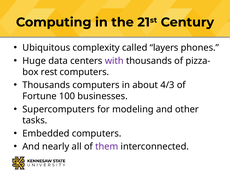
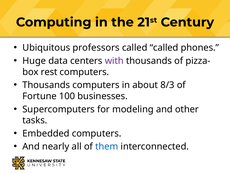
complexity: complexity -> professors
called layers: layers -> called
4/3: 4/3 -> 8/3
them colour: purple -> blue
